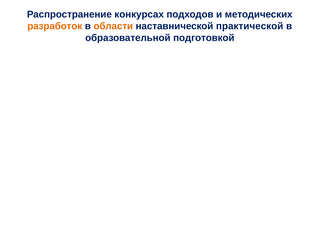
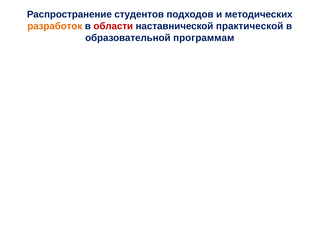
конкурсах: конкурсах -> студентов
области colour: orange -> red
подготовкой: подготовкой -> программам
